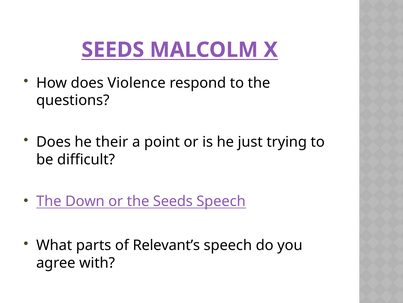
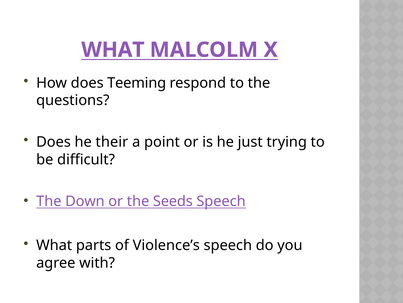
SEEDS at (113, 50): SEEDS -> WHAT
Violence: Violence -> Teeming
Relevant’s: Relevant’s -> Violence’s
